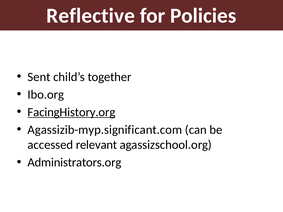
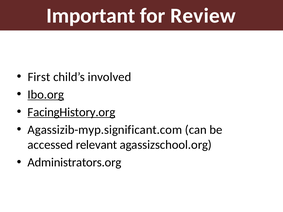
Reflective: Reflective -> Important
Policies: Policies -> Review
Sent: Sent -> First
together: together -> involved
Ibo.org underline: none -> present
